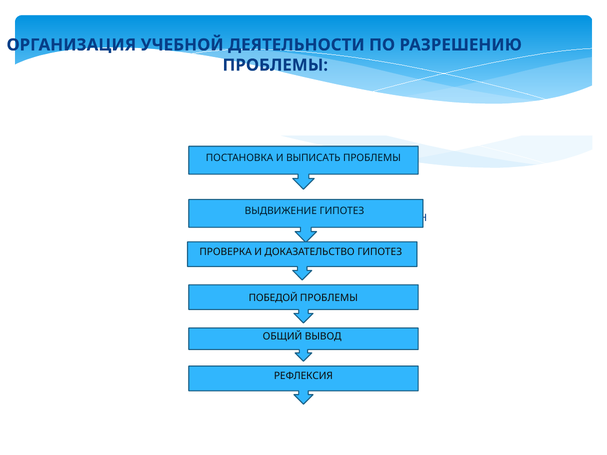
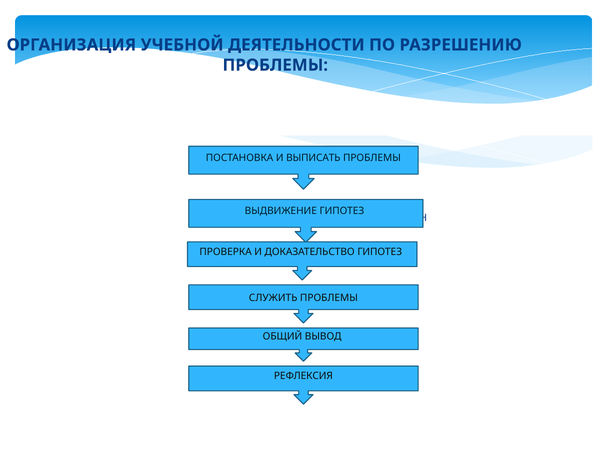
ПОБЕДОЙ: ПОБЕДОЙ -> СЛУЖИТЬ
